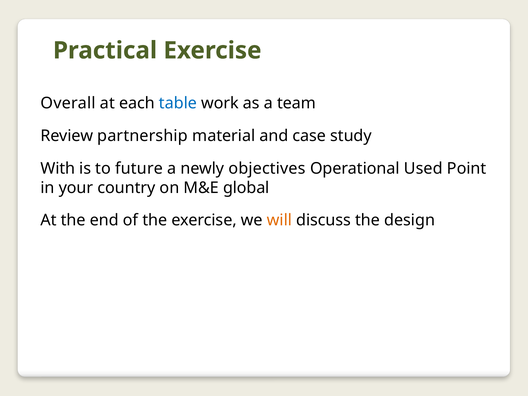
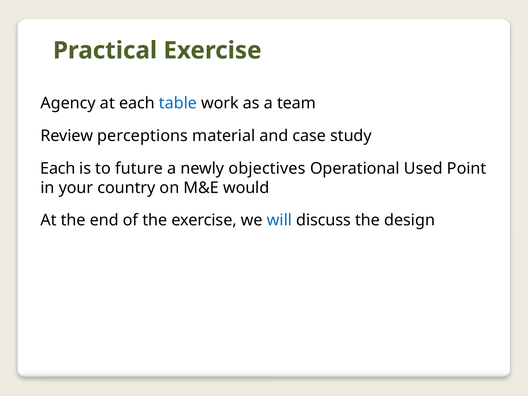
Overall: Overall -> Agency
partnership: partnership -> perceptions
With at (58, 168): With -> Each
global: global -> would
will colour: orange -> blue
